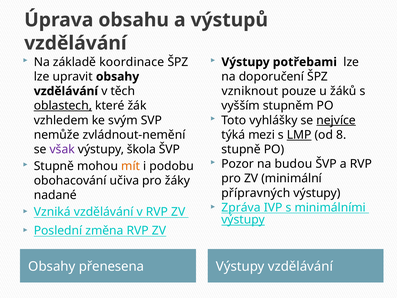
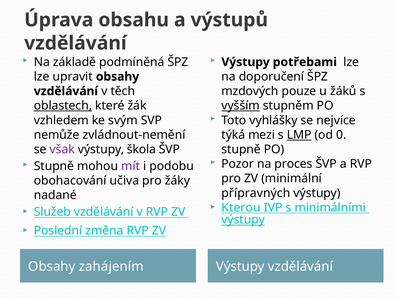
koordinace: koordinace -> podmíněná
vzniknout: vzniknout -> mzdových
vyšším underline: none -> present
nejvíce underline: present -> none
8: 8 -> 0
budou: budou -> proces
mít colour: orange -> purple
Zpráva: Zpráva -> Kterou
Vzniká: Vzniká -> Služeb
přenesena: přenesena -> zahájením
